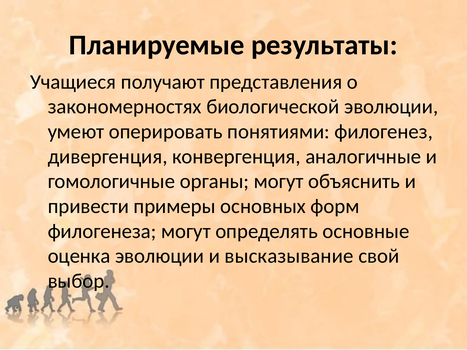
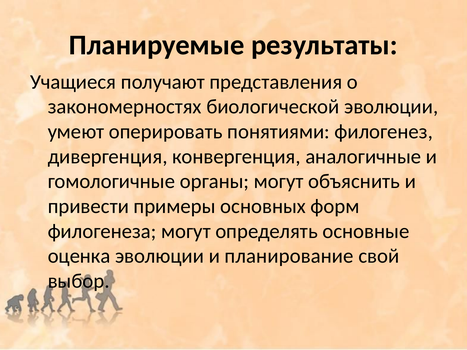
высказывание: высказывание -> планирование
